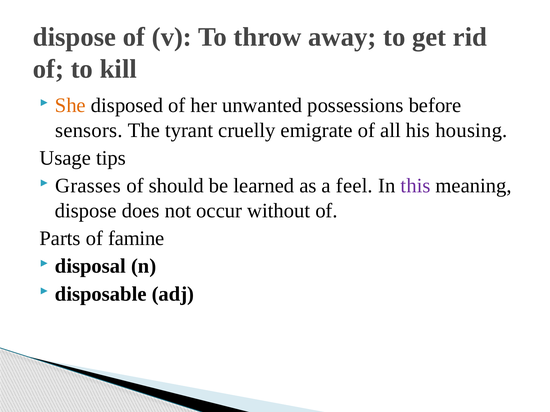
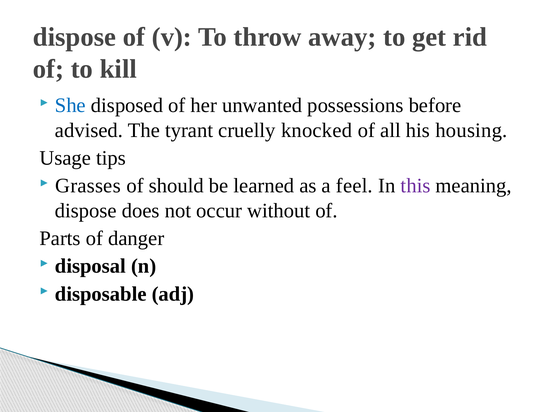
She colour: orange -> blue
sensors: sensors -> advised
emigrate: emigrate -> knocked
famine: famine -> danger
